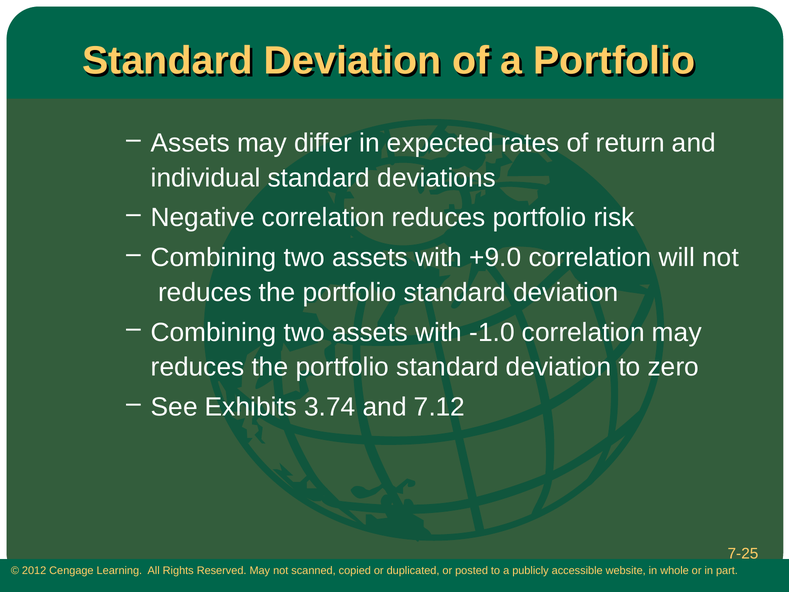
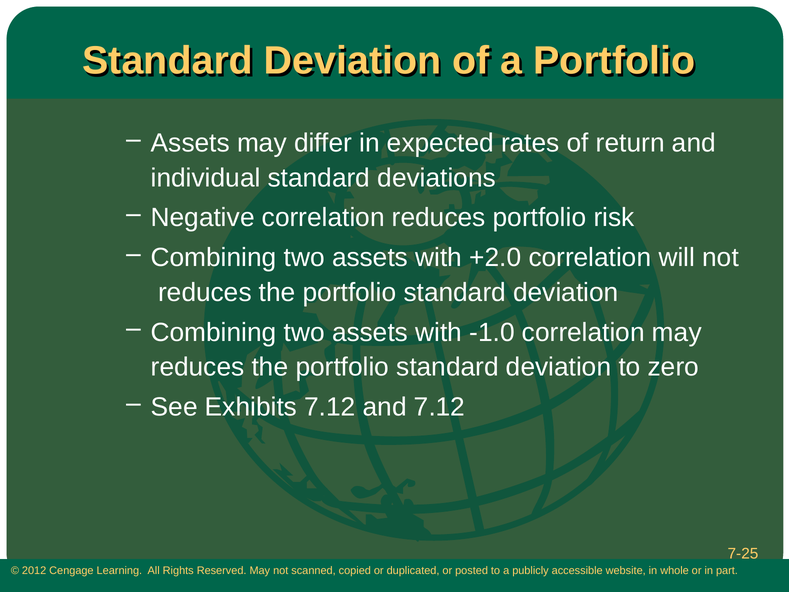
+9.0: +9.0 -> +2.0
Exhibits 3.74: 3.74 -> 7.12
